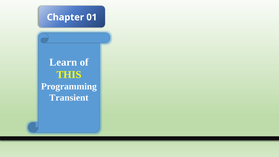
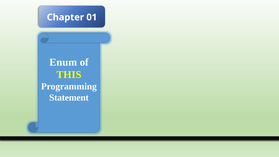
Learn: Learn -> Enum
Transient: Transient -> Statement
